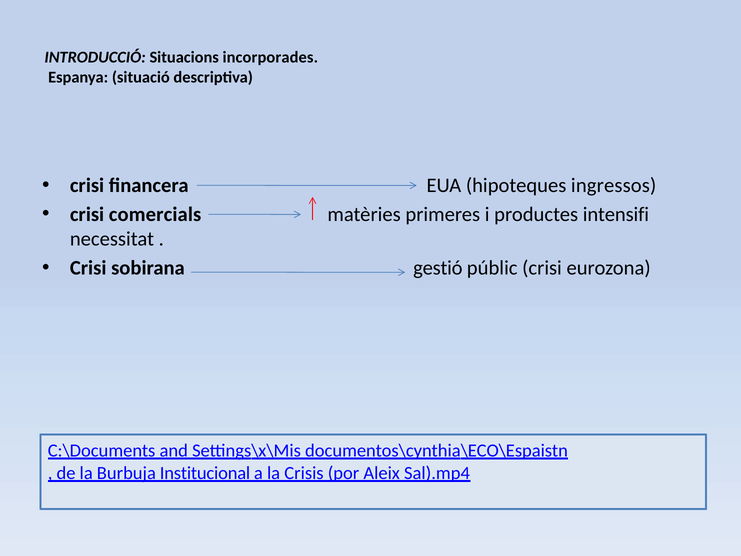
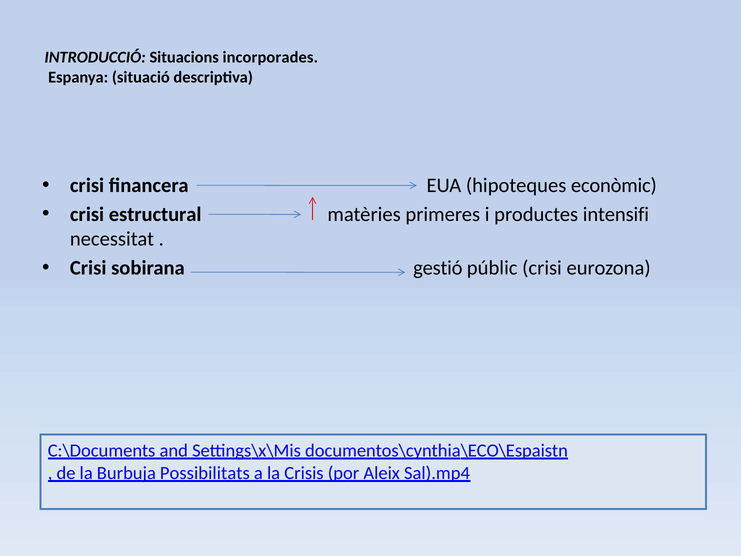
ingressos: ingressos -> econòmic
comercials: comercials -> estructural
Institucional: Institucional -> Possibilitats
